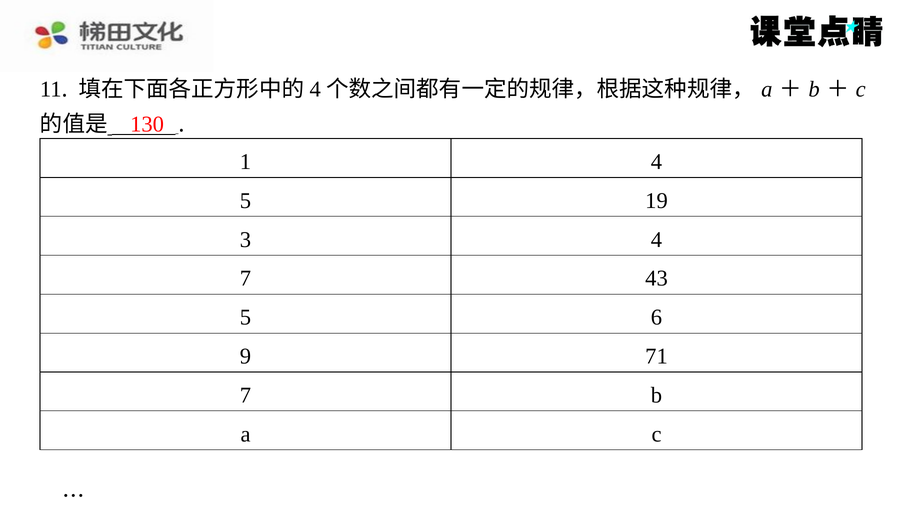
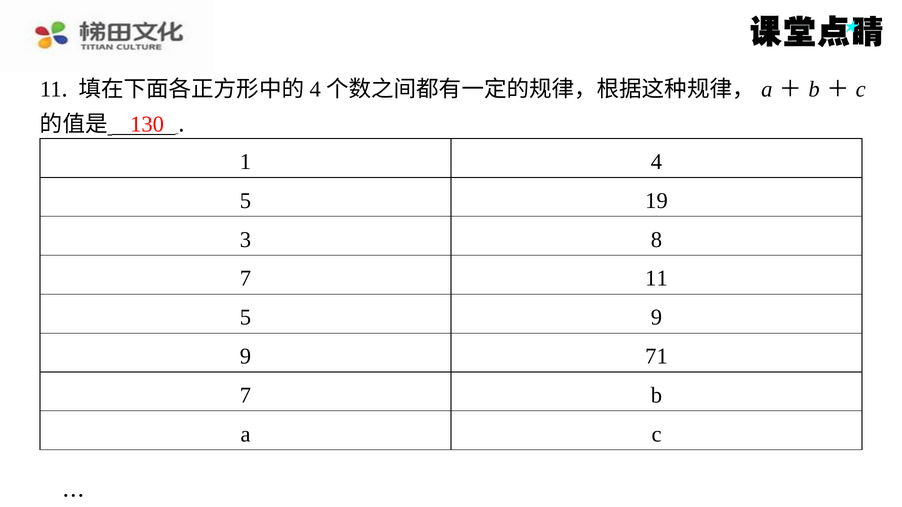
3 4: 4 -> 8
7 43: 43 -> 11
5 6: 6 -> 9
